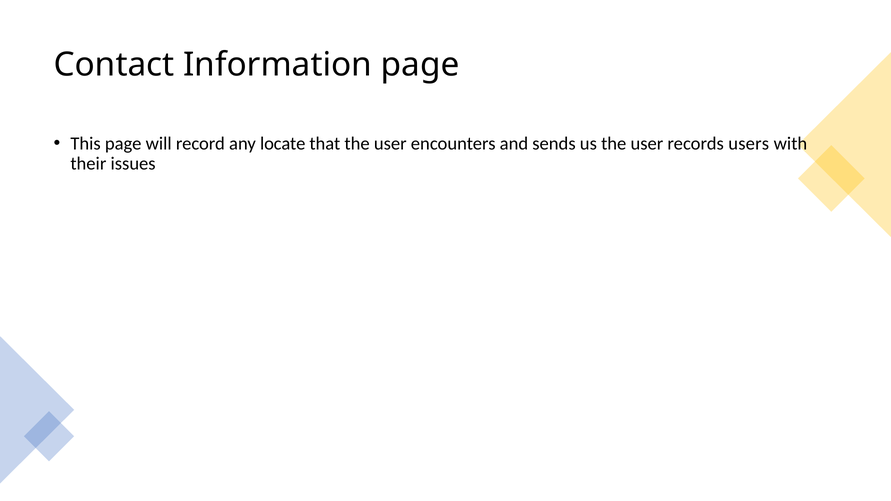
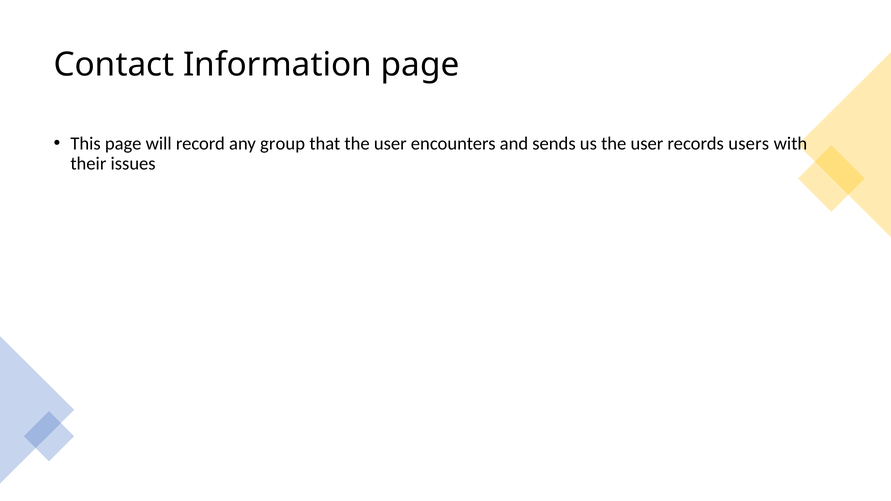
locate: locate -> group
